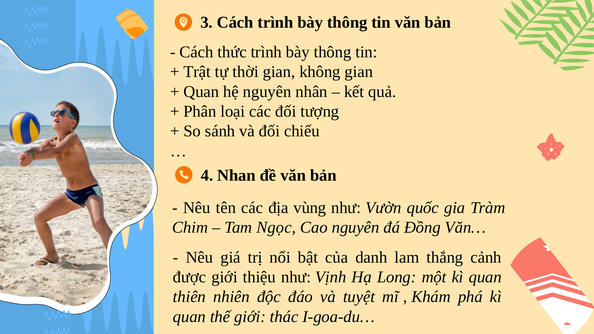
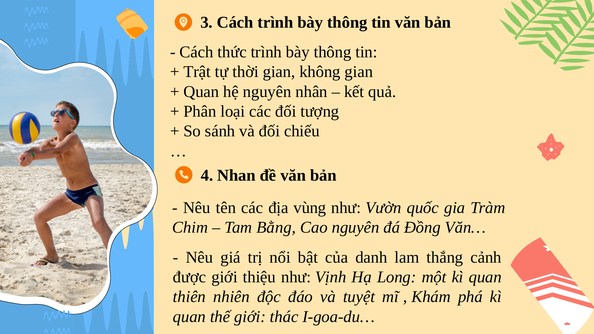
Ngọc: Ngọc -> Bằng
